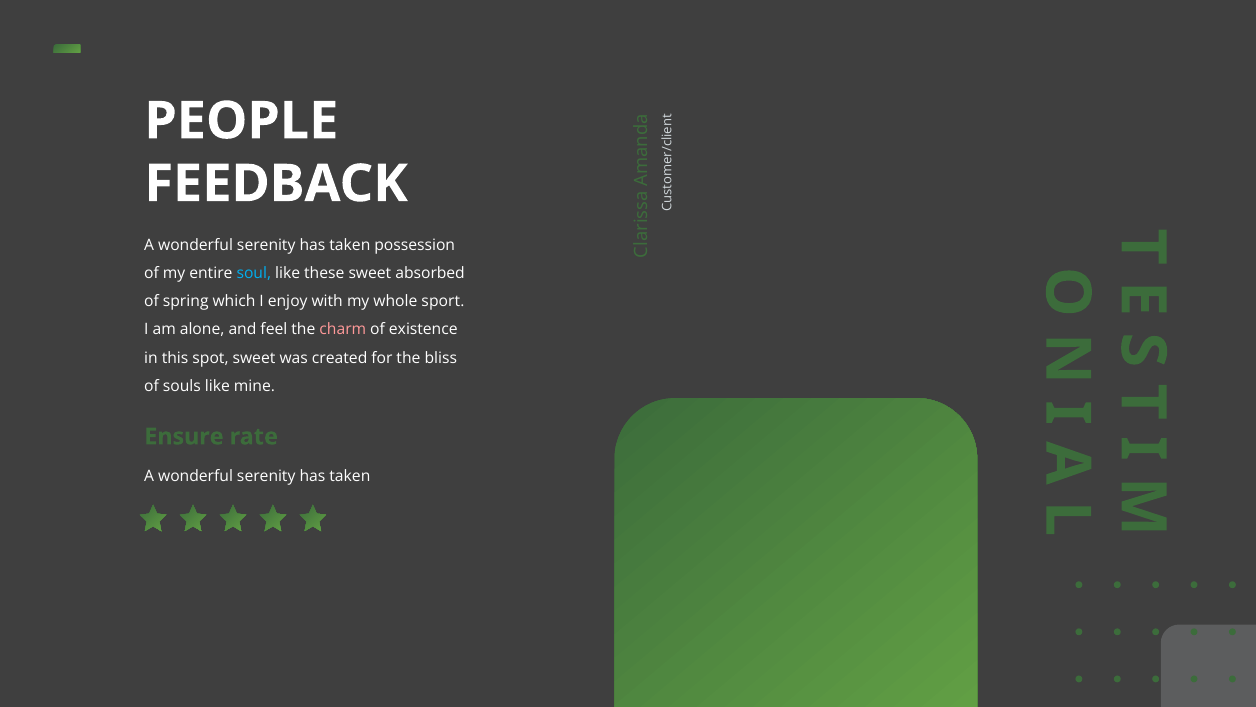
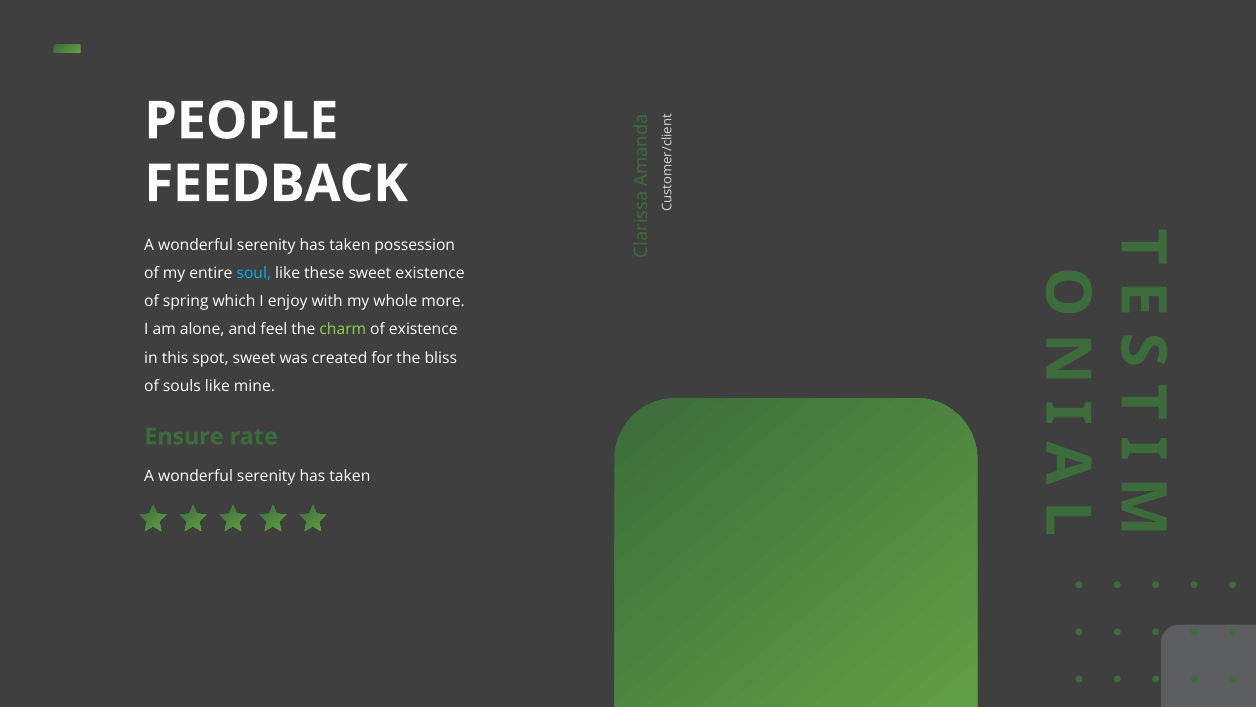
sweet absorbed: absorbed -> existence
sport: sport -> more
charm colour: pink -> light green
